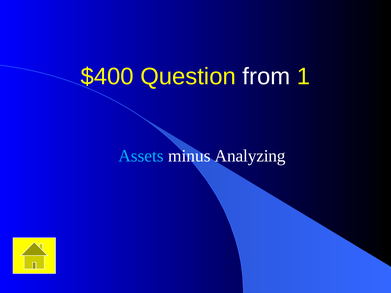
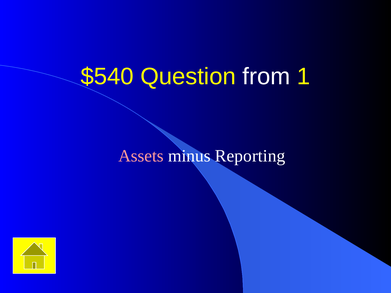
$400: $400 -> $540
Assets colour: light blue -> pink
Analyzing: Analyzing -> Reporting
